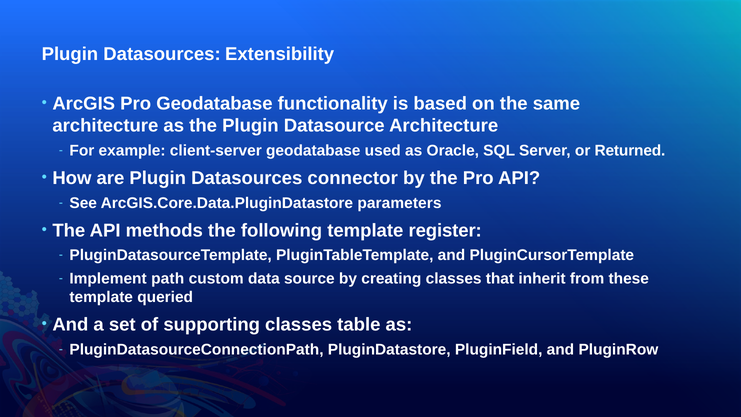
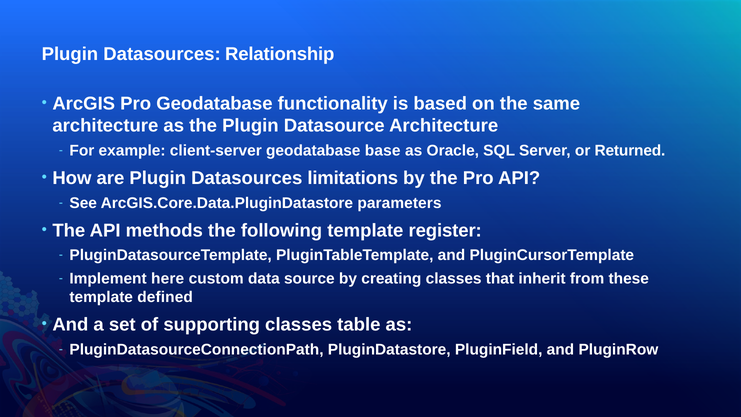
Extensibility: Extensibility -> Relationship
used: used -> base
connector: connector -> limitations
path: path -> here
queried: queried -> defined
